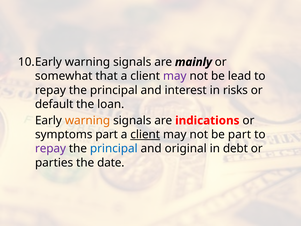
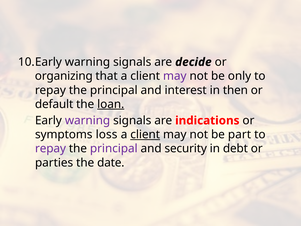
mainly: mainly -> decide
somewhat: somewhat -> organizing
lead: lead -> only
risks: risks -> then
loan underline: none -> present
warning at (88, 120) colour: orange -> purple
symptoms part: part -> loss
principal at (114, 148) colour: blue -> purple
original: original -> security
